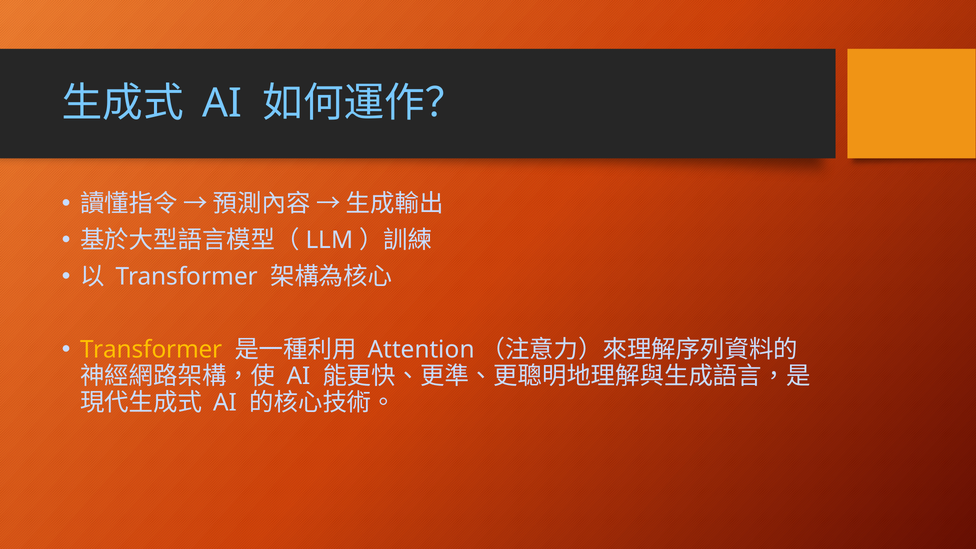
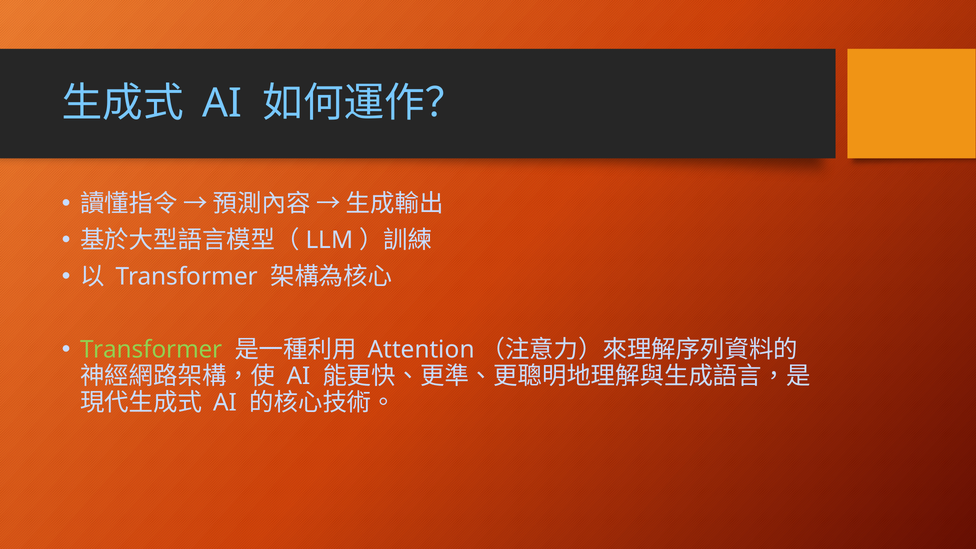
Transformer at (151, 350) colour: yellow -> light green
